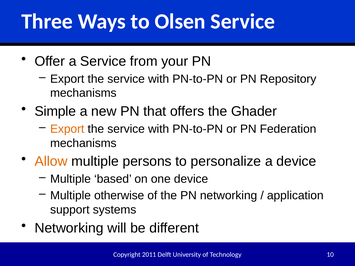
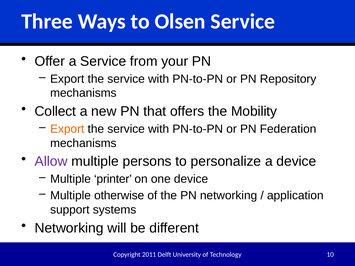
Simple: Simple -> Collect
Ghader: Ghader -> Mobility
Allow colour: orange -> purple
based: based -> printer
